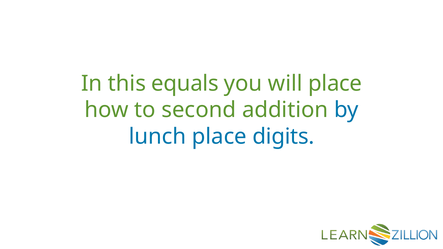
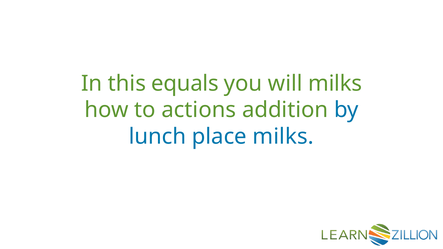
will place: place -> milks
second: second -> actions
place digits: digits -> milks
